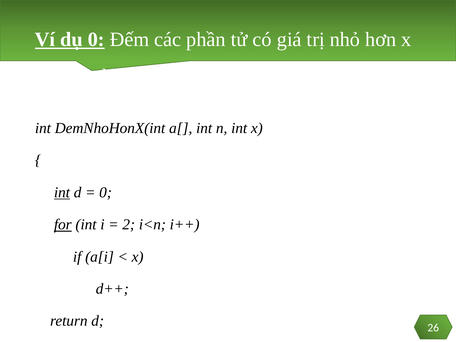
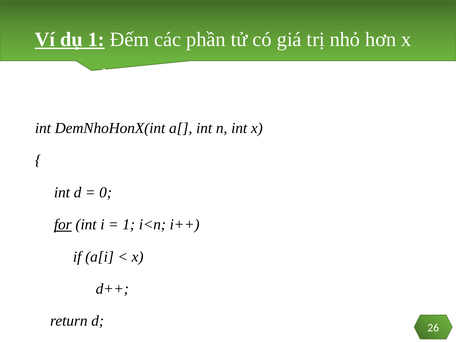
dụ 0: 0 -> 1
int at (62, 192) underline: present -> none
2 at (129, 225): 2 -> 1
